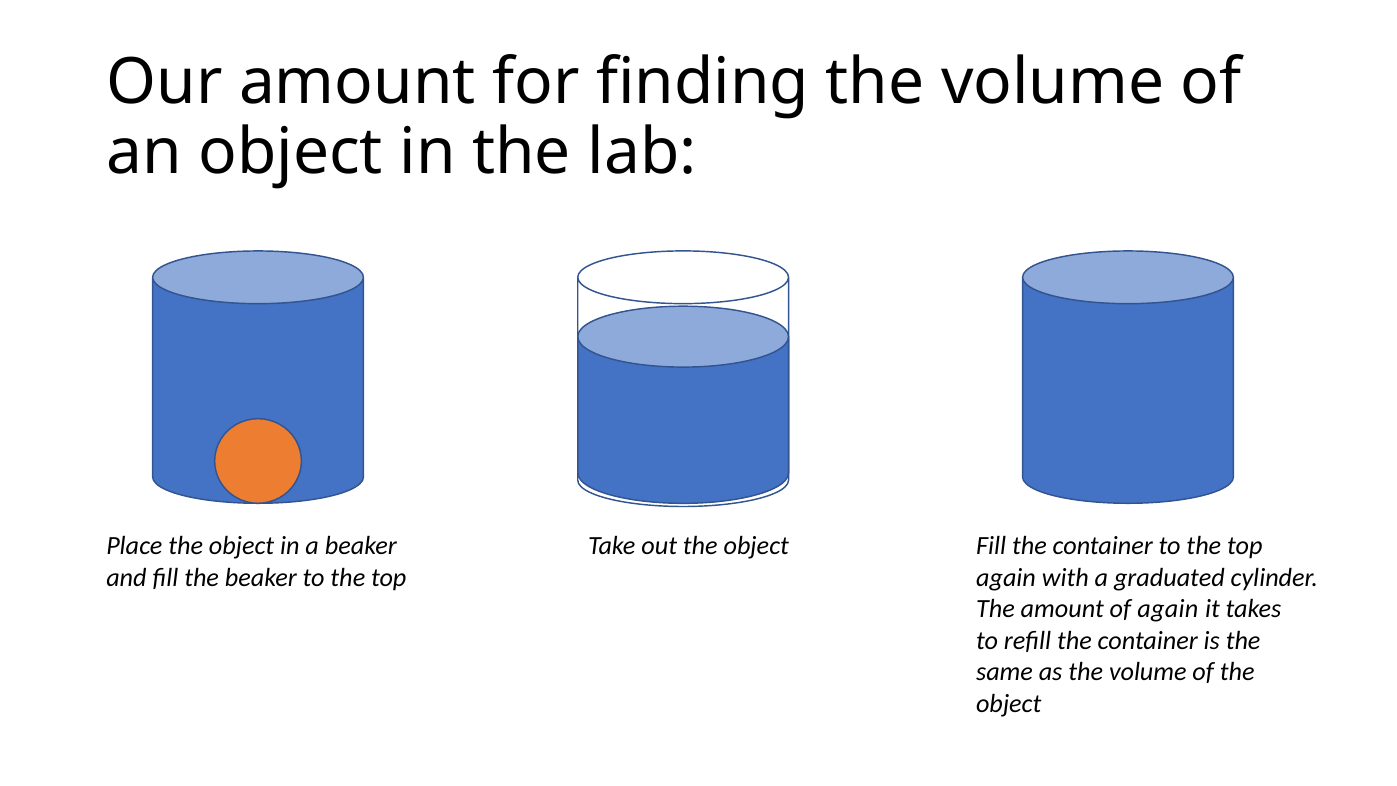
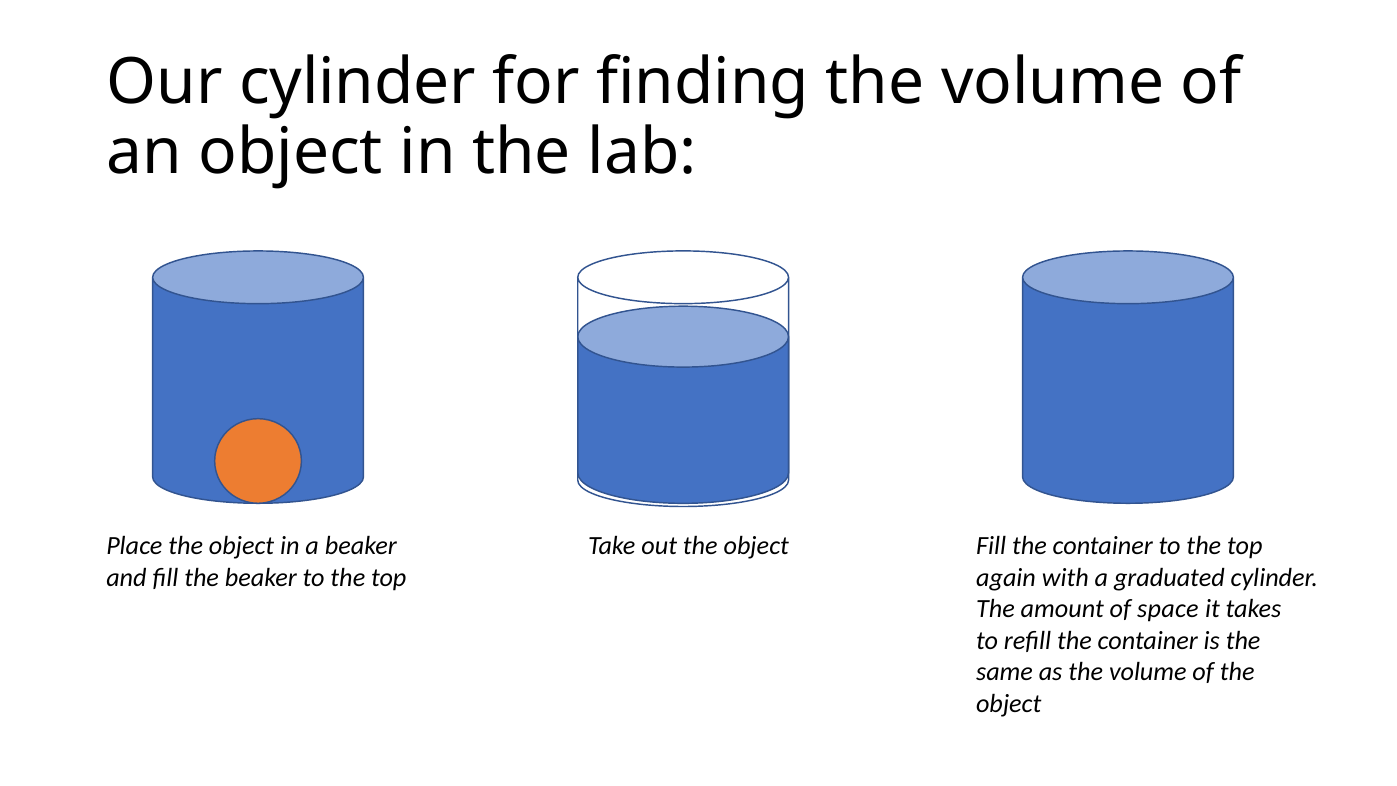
Our amount: amount -> cylinder
of again: again -> space
